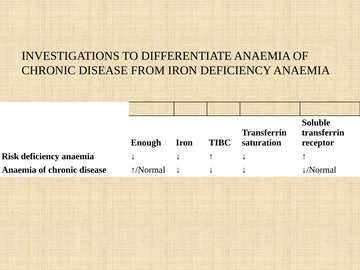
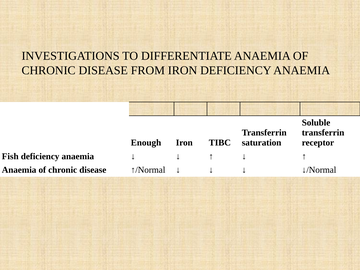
Risk: Risk -> Fish
